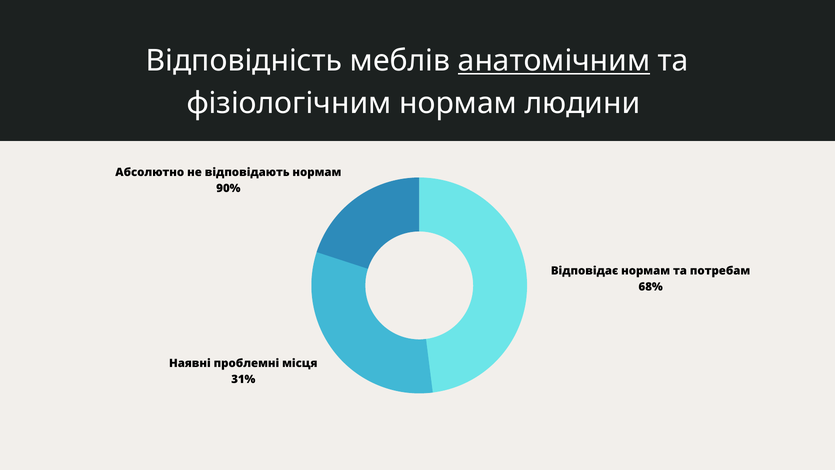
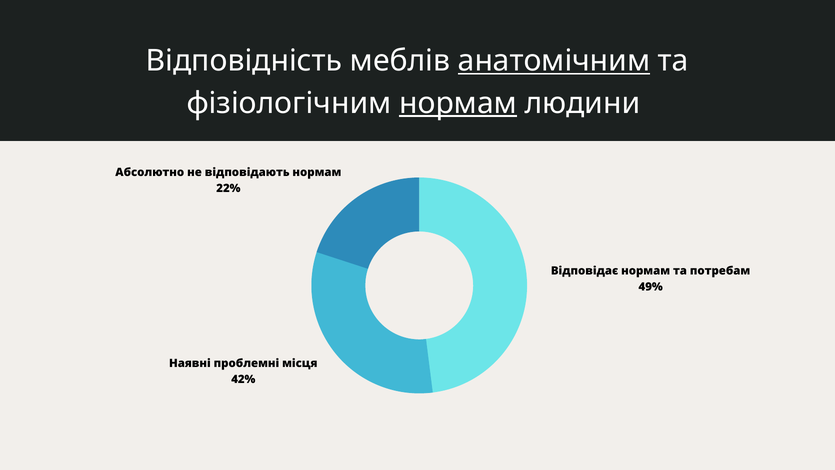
нормам at (458, 103) underline: none -> present
90%: 90% -> 22%
68%: 68% -> 49%
31%: 31% -> 42%
